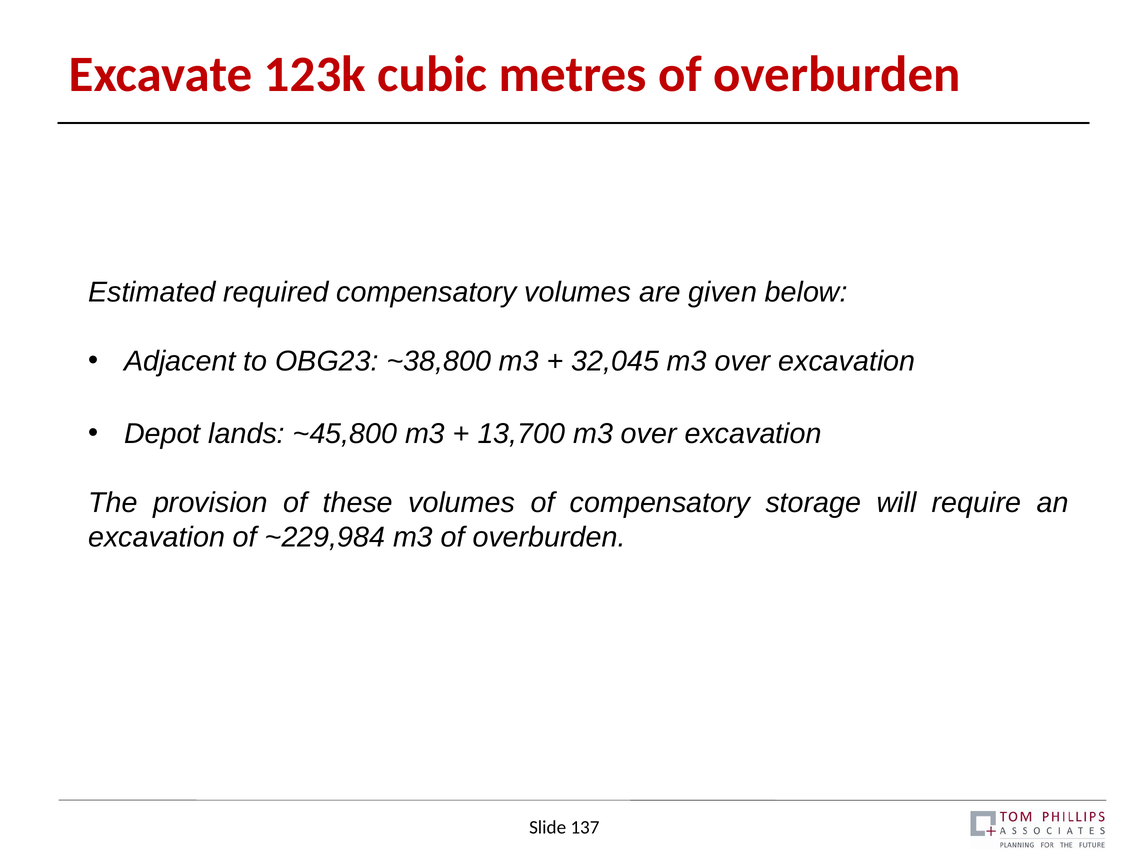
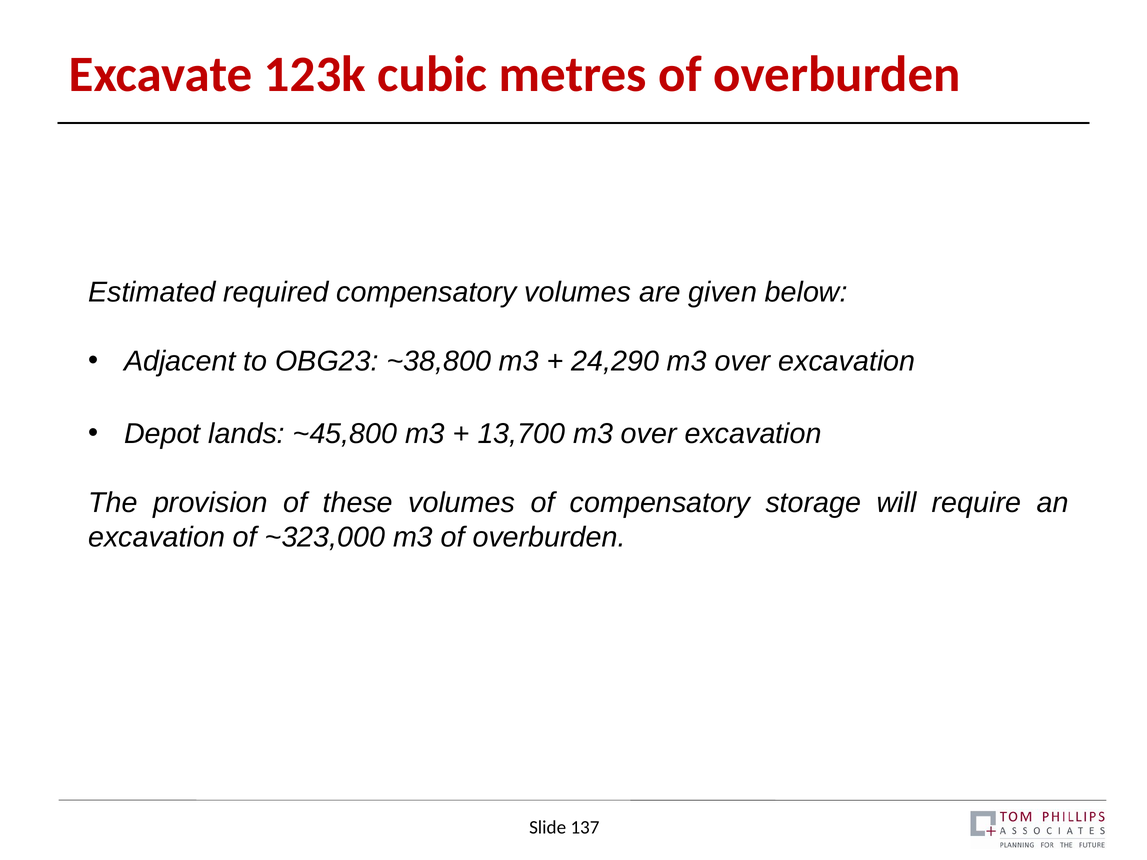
32,045: 32,045 -> 24,290
~229,984: ~229,984 -> ~323,000
